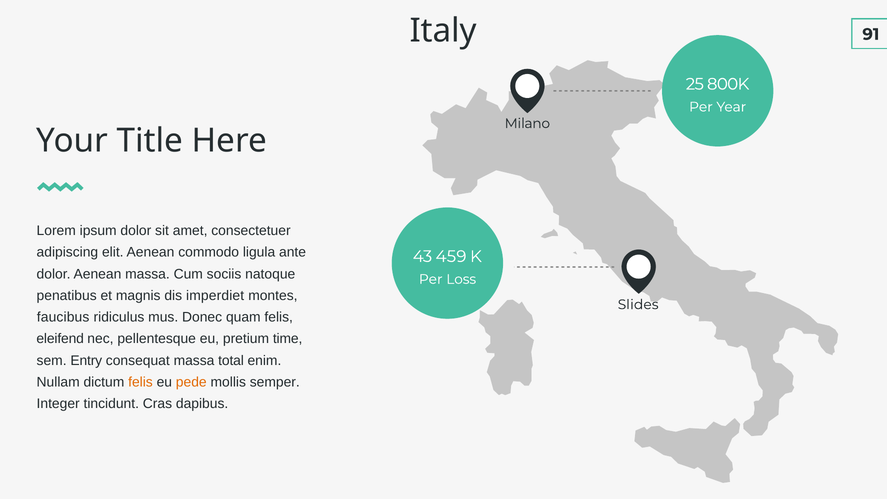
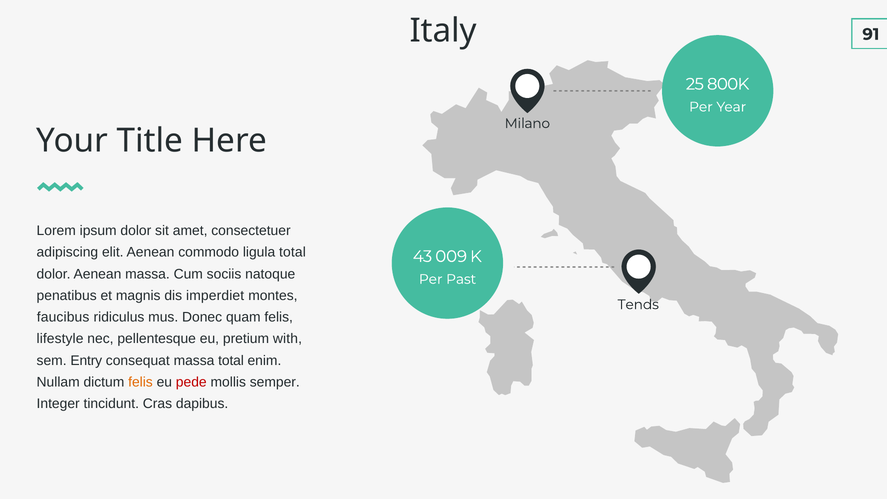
ligula ante: ante -> total
459: 459 -> 009
Loss: Loss -> Past
Slides: Slides -> Tends
eleifend: eleifend -> lifestyle
time: time -> with
pede colour: orange -> red
